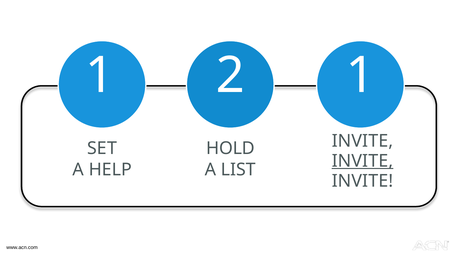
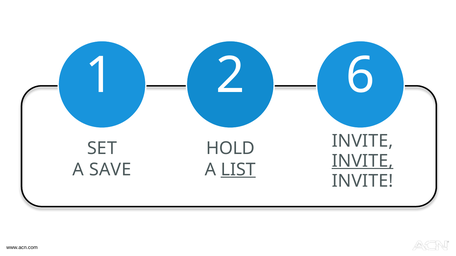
1 1: 1 -> 6
HELP: HELP -> SAVE
LIST underline: none -> present
